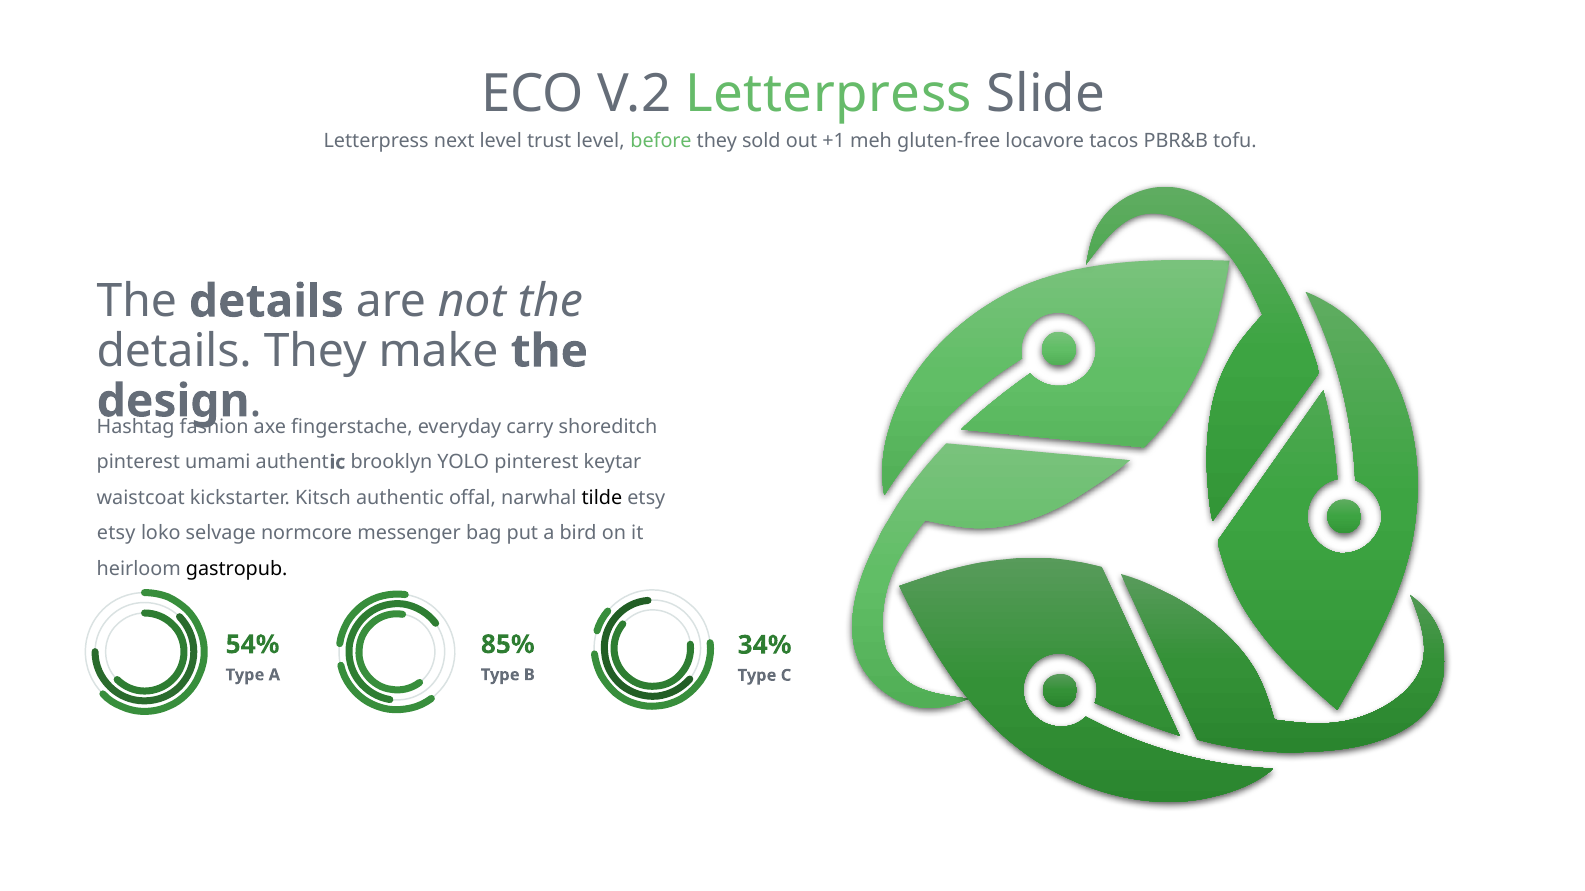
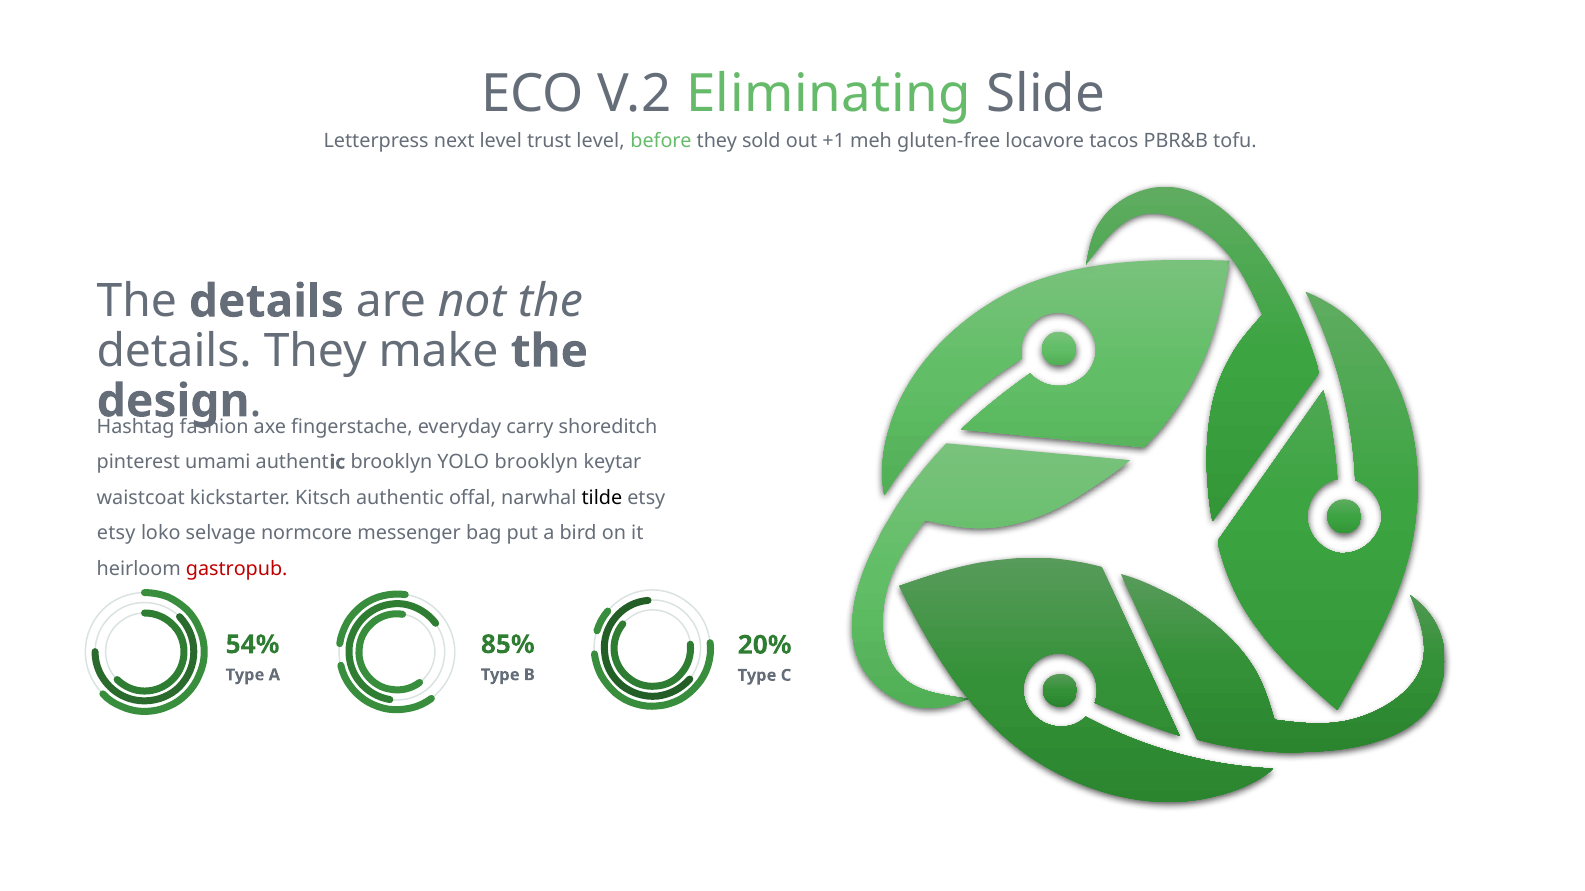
V.2 Letterpress: Letterpress -> Eliminating
YOLO pinterest: pinterest -> brooklyn
gastropub colour: black -> red
34%: 34% -> 20%
